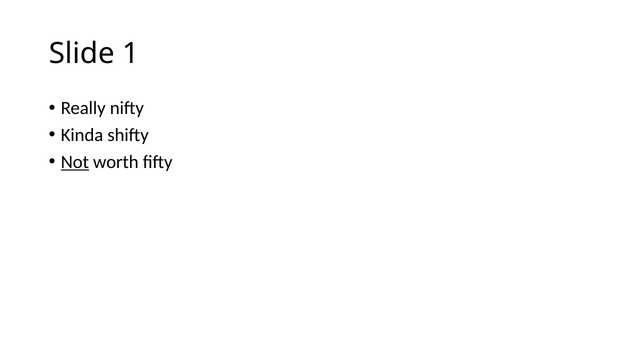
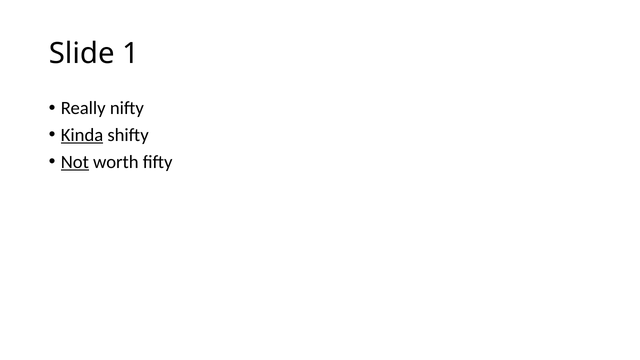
Kinda underline: none -> present
